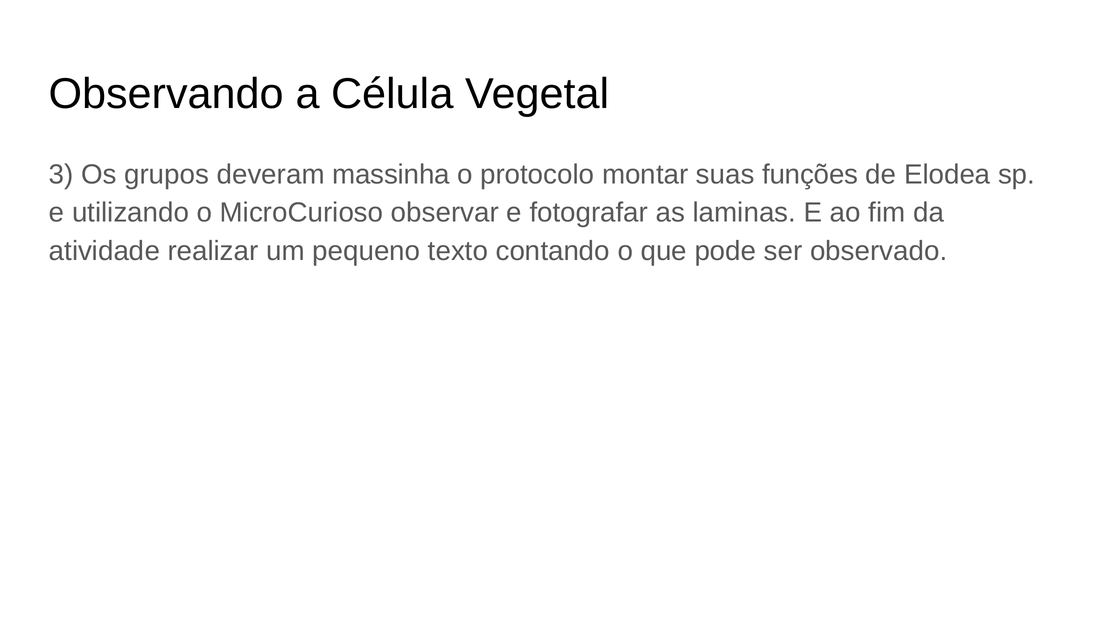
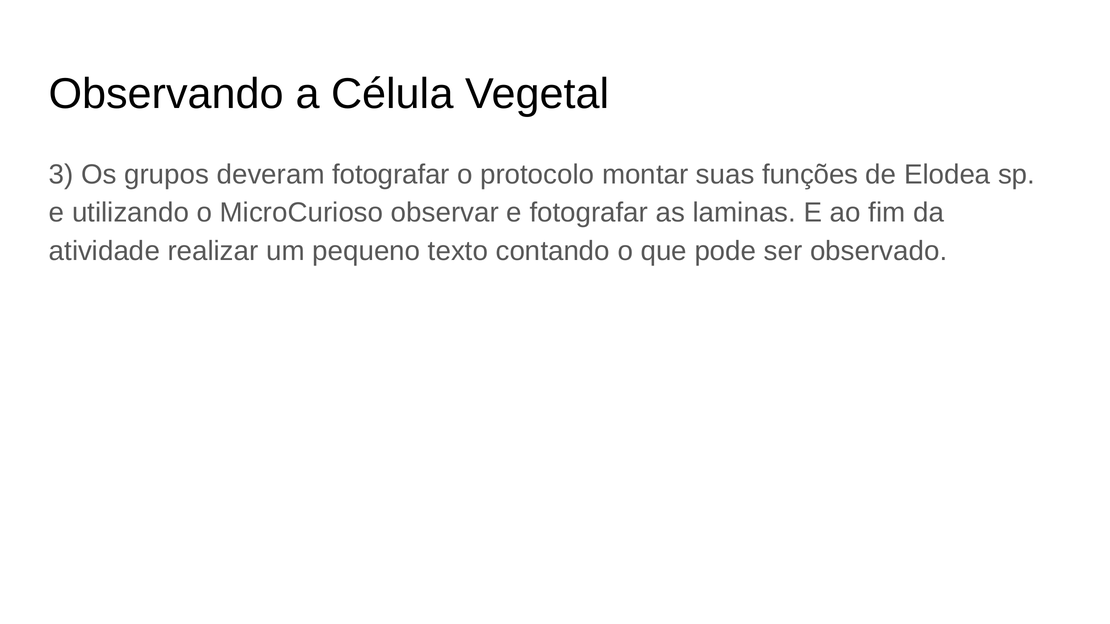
deveram massinha: massinha -> fotografar
